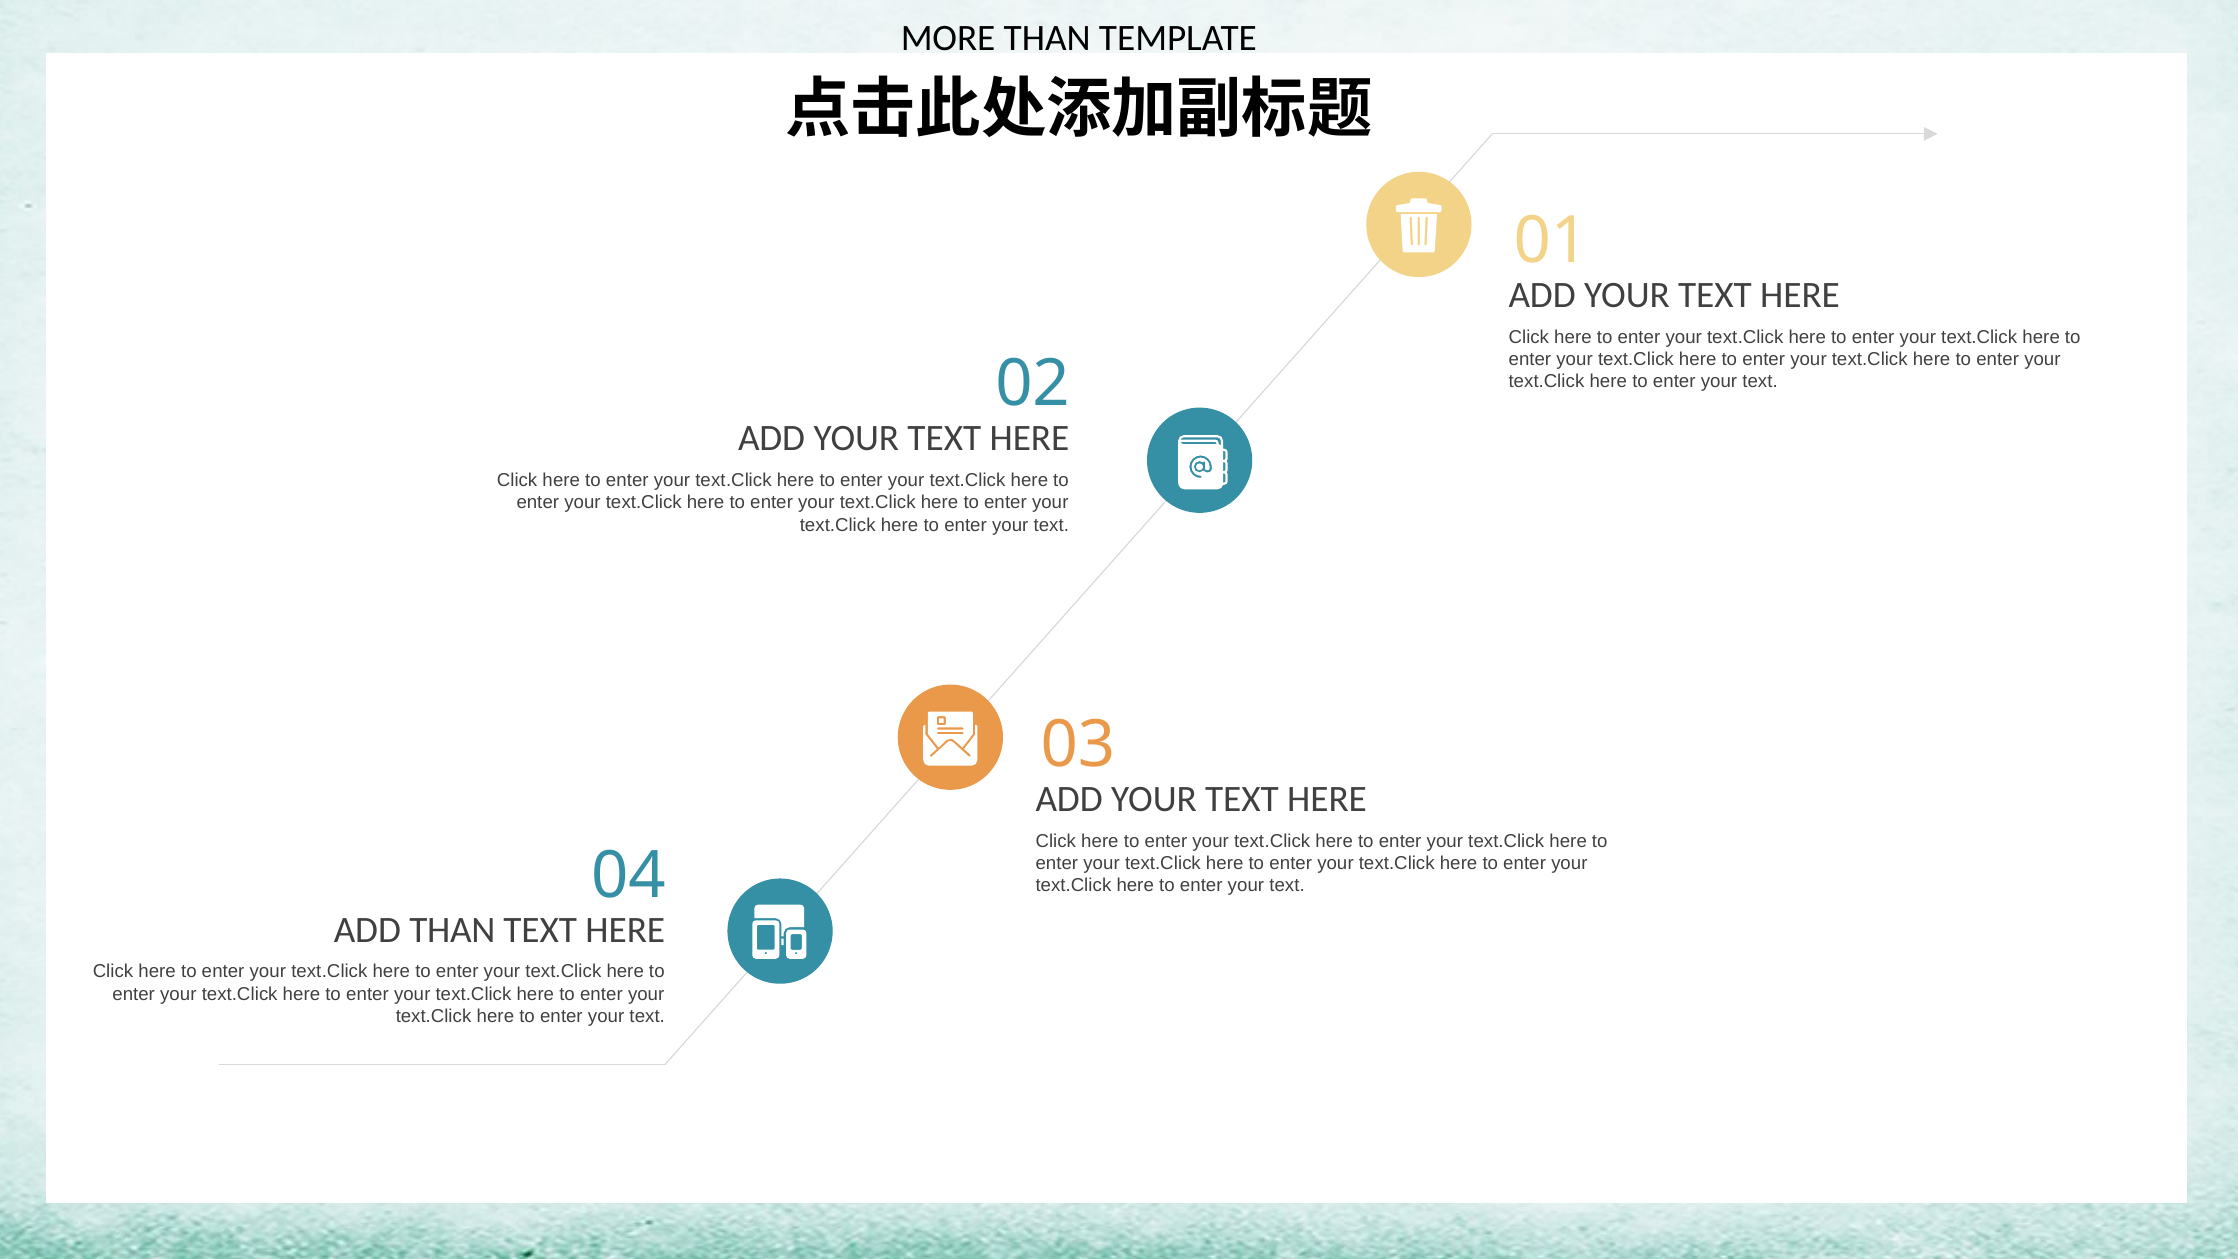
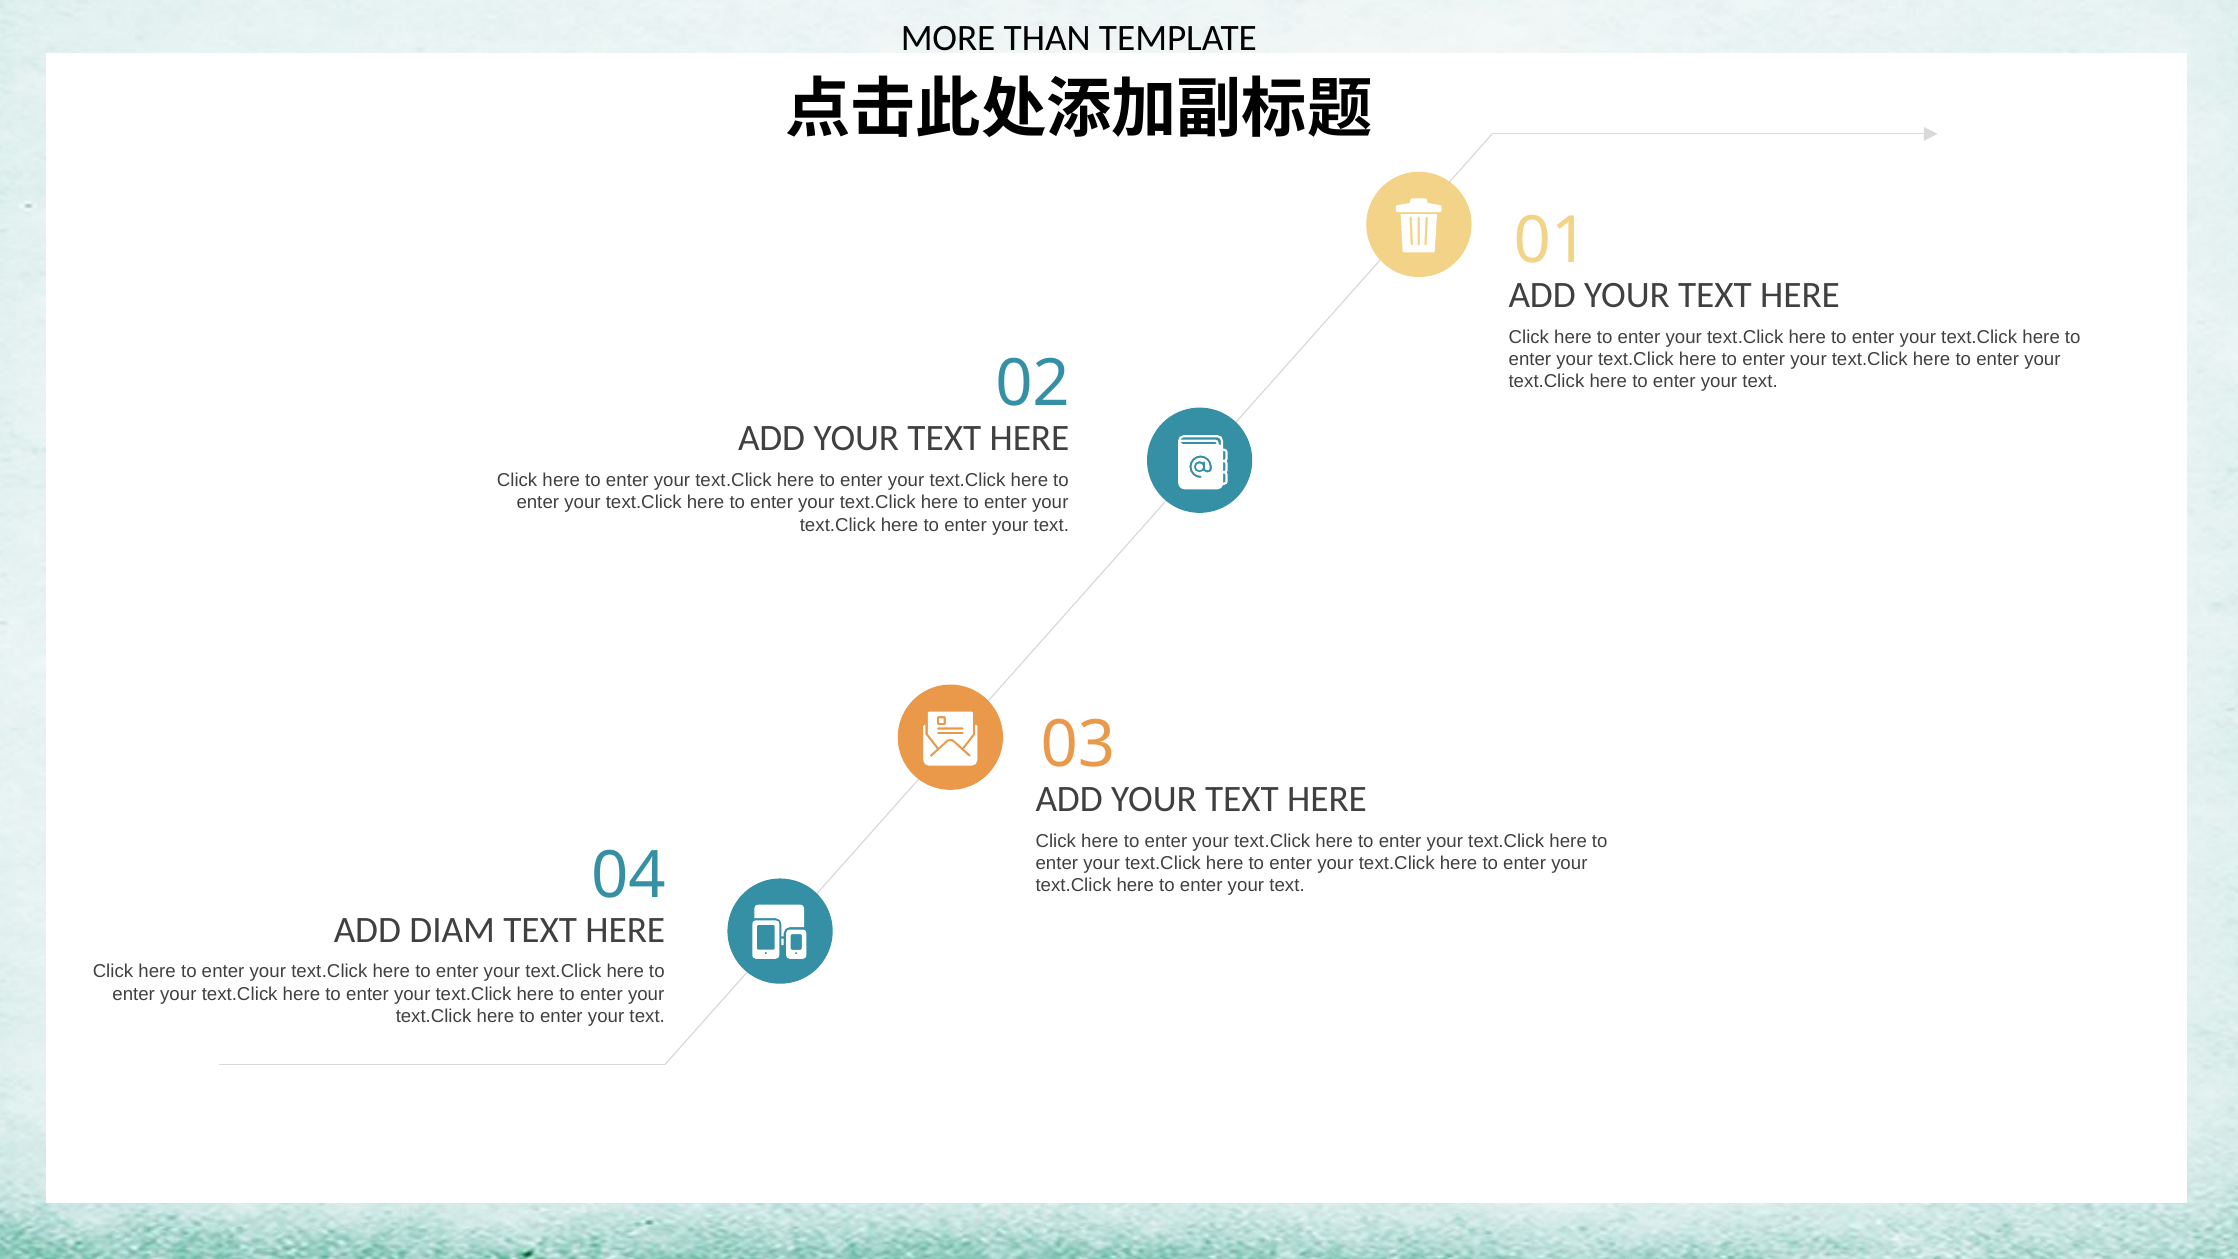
ADD THAN: THAN -> DIAM
